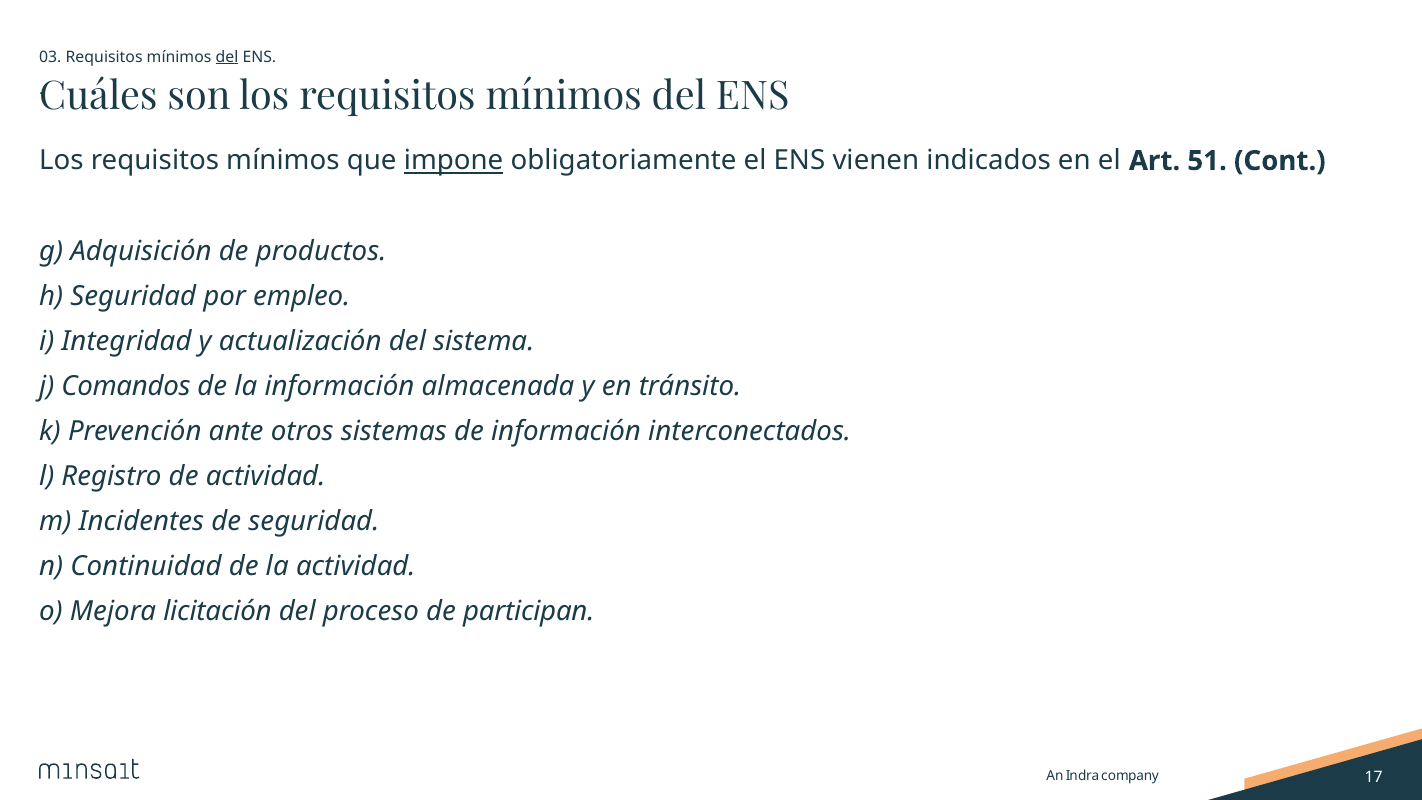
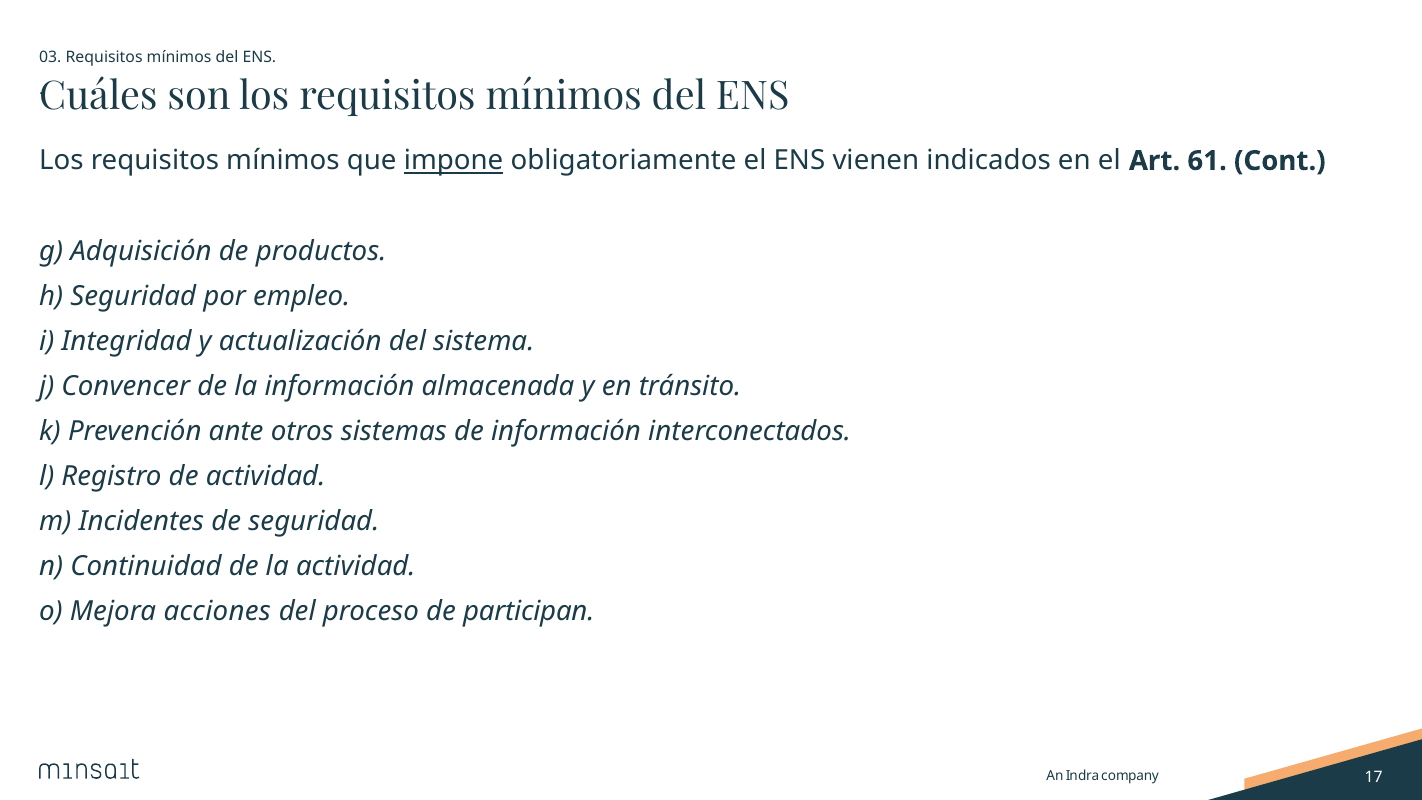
del at (227, 57) underline: present -> none
51: 51 -> 61
Comandos: Comandos -> Convencer
licitación: licitación -> acciones
